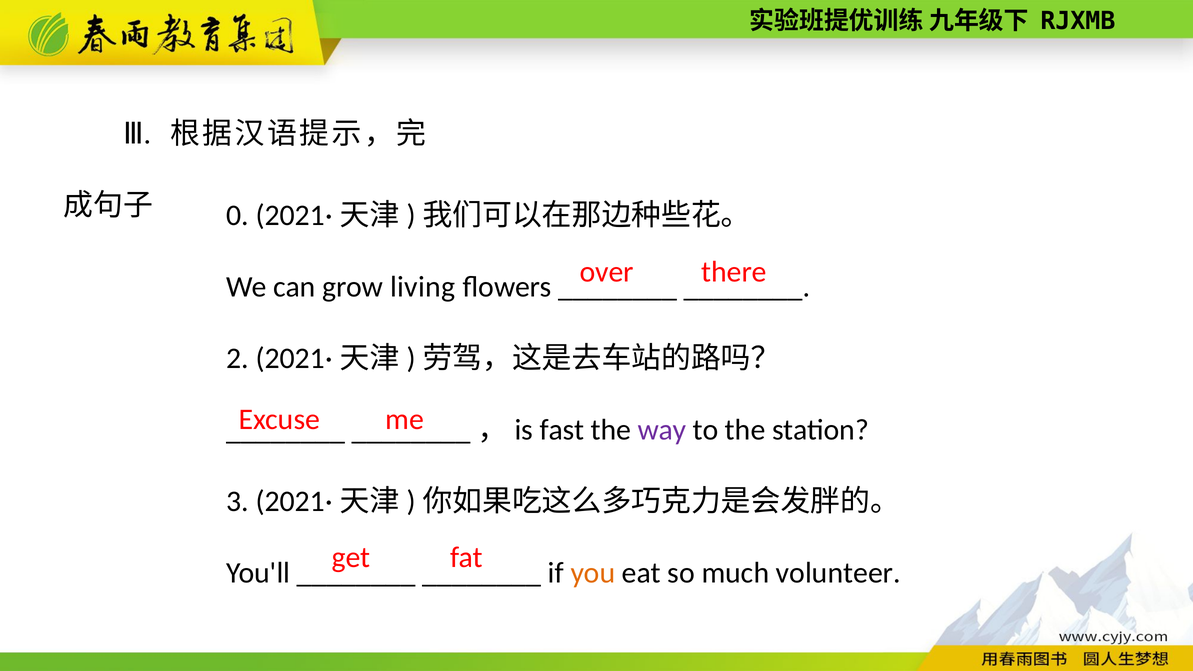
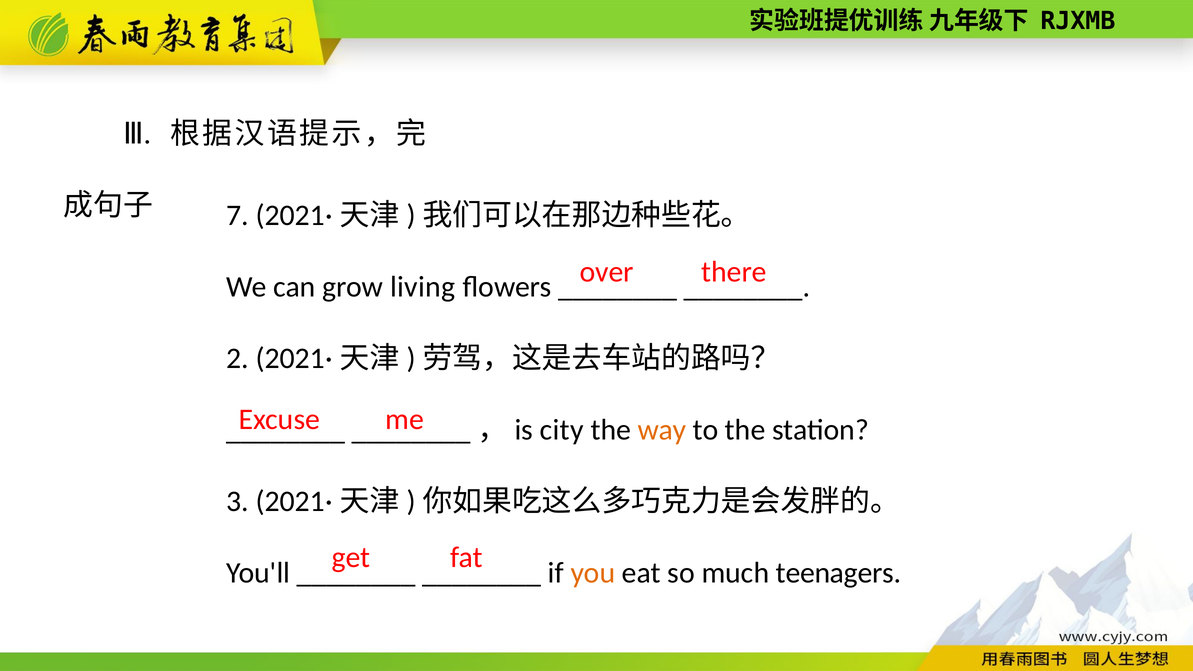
0: 0 -> 7
fast: fast -> city
way colour: purple -> orange
volunteer: volunteer -> teenagers
